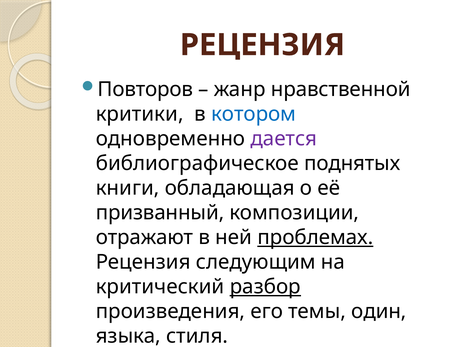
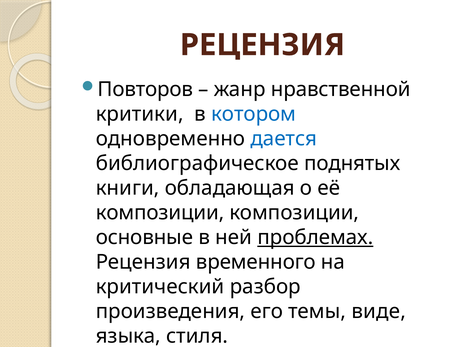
дается colour: purple -> blue
призванный at (160, 213): призванный -> композиции
отражают: отражают -> основные
следующим: следующим -> временного
разбор underline: present -> none
один: один -> виде
